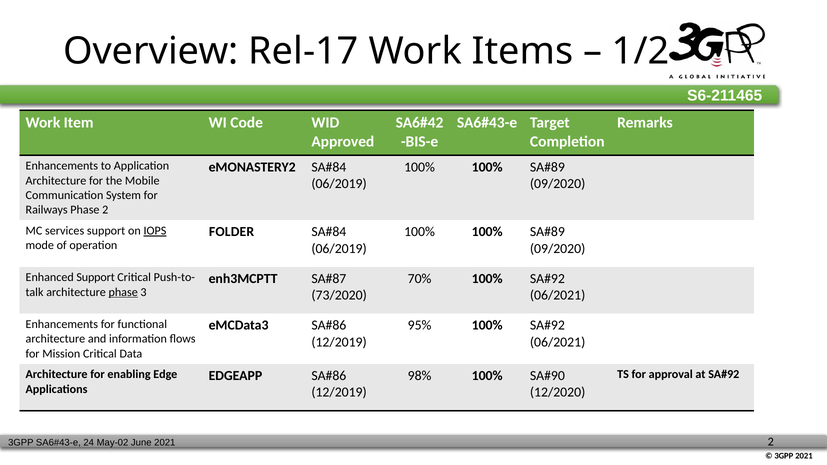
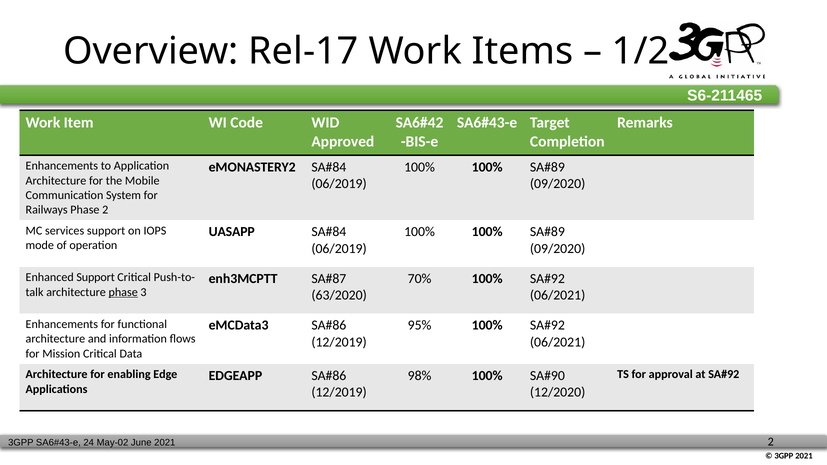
IOPS underline: present -> none
FOLDER: FOLDER -> UASAPP
73/2020: 73/2020 -> 63/2020
